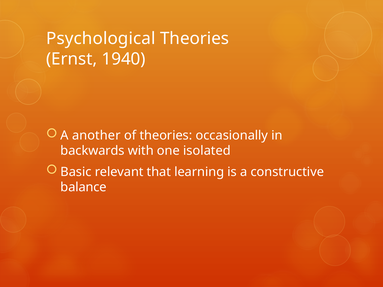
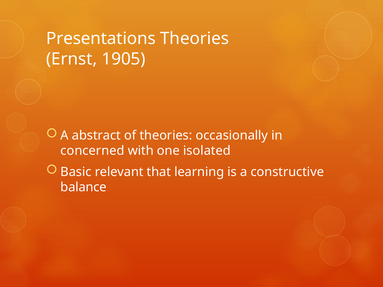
Psychological: Psychological -> Presentations
1940: 1940 -> 1905
another: another -> abstract
backwards: backwards -> concerned
